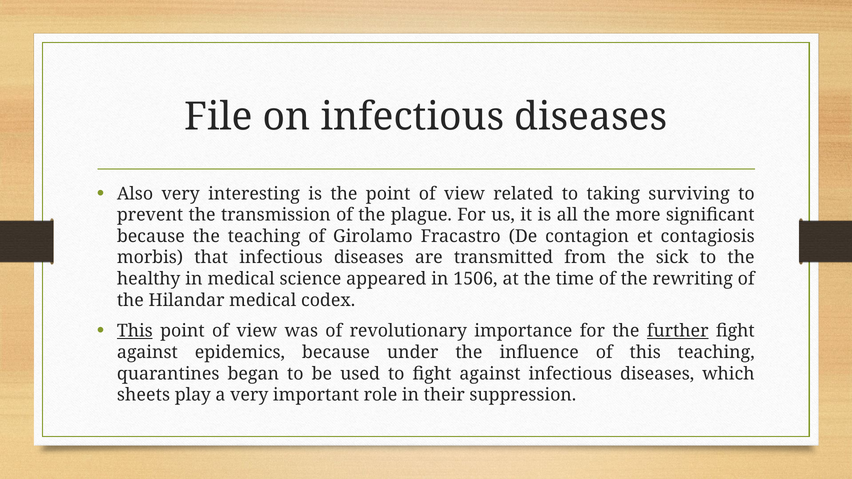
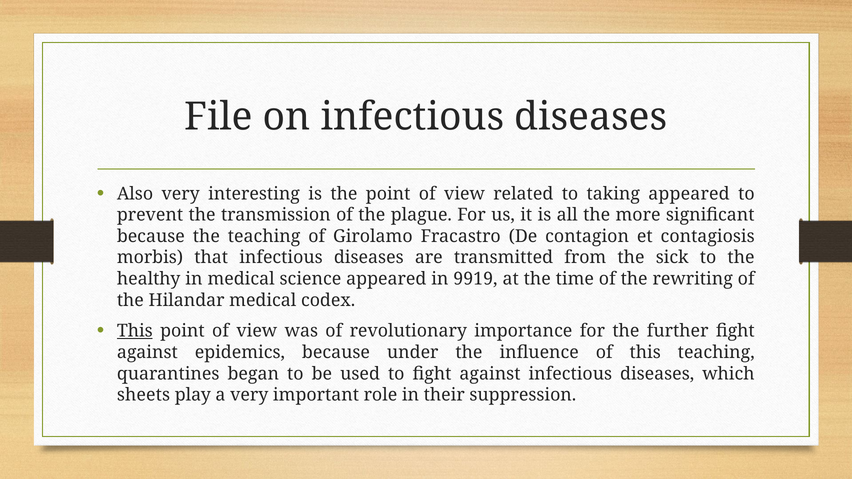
taking surviving: surviving -> appeared
1506: 1506 -> 9919
further underline: present -> none
